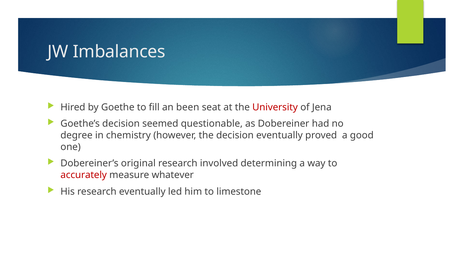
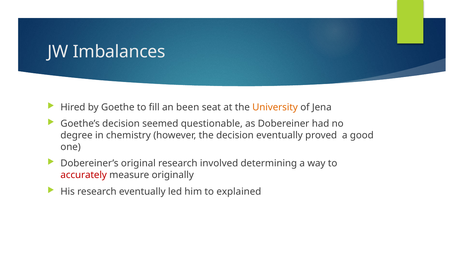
University colour: red -> orange
whatever: whatever -> originally
limestone: limestone -> explained
